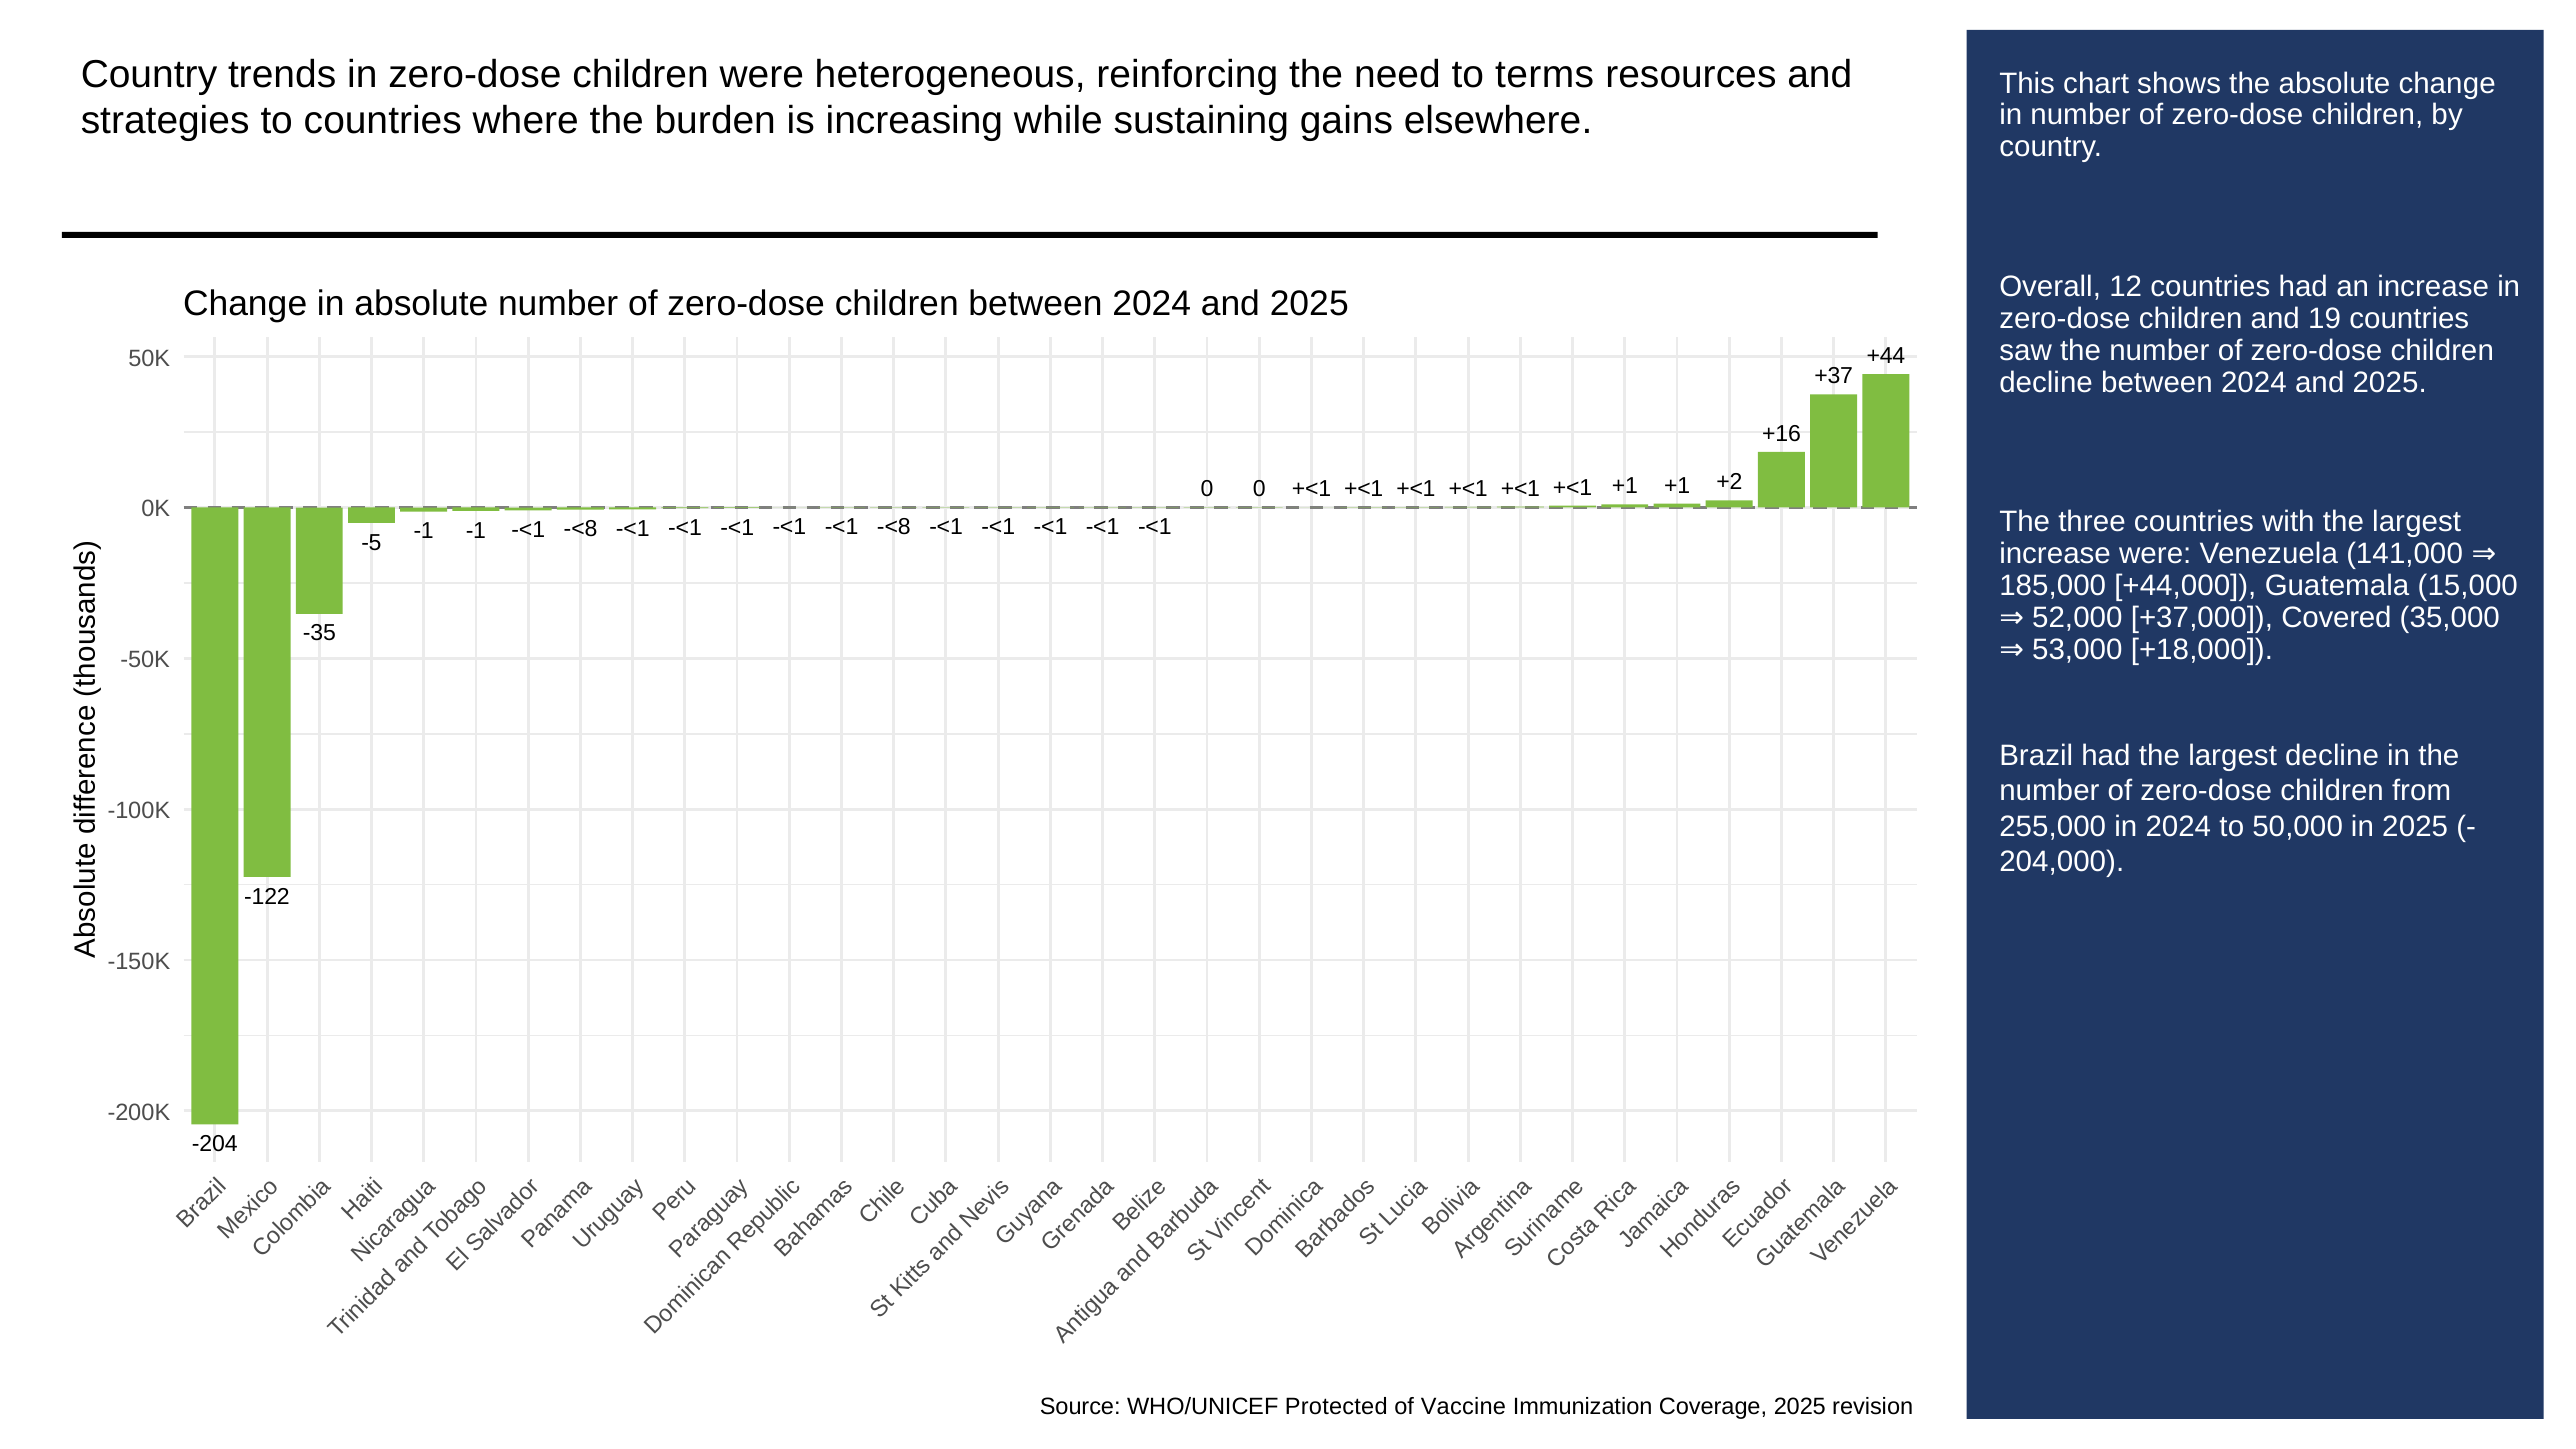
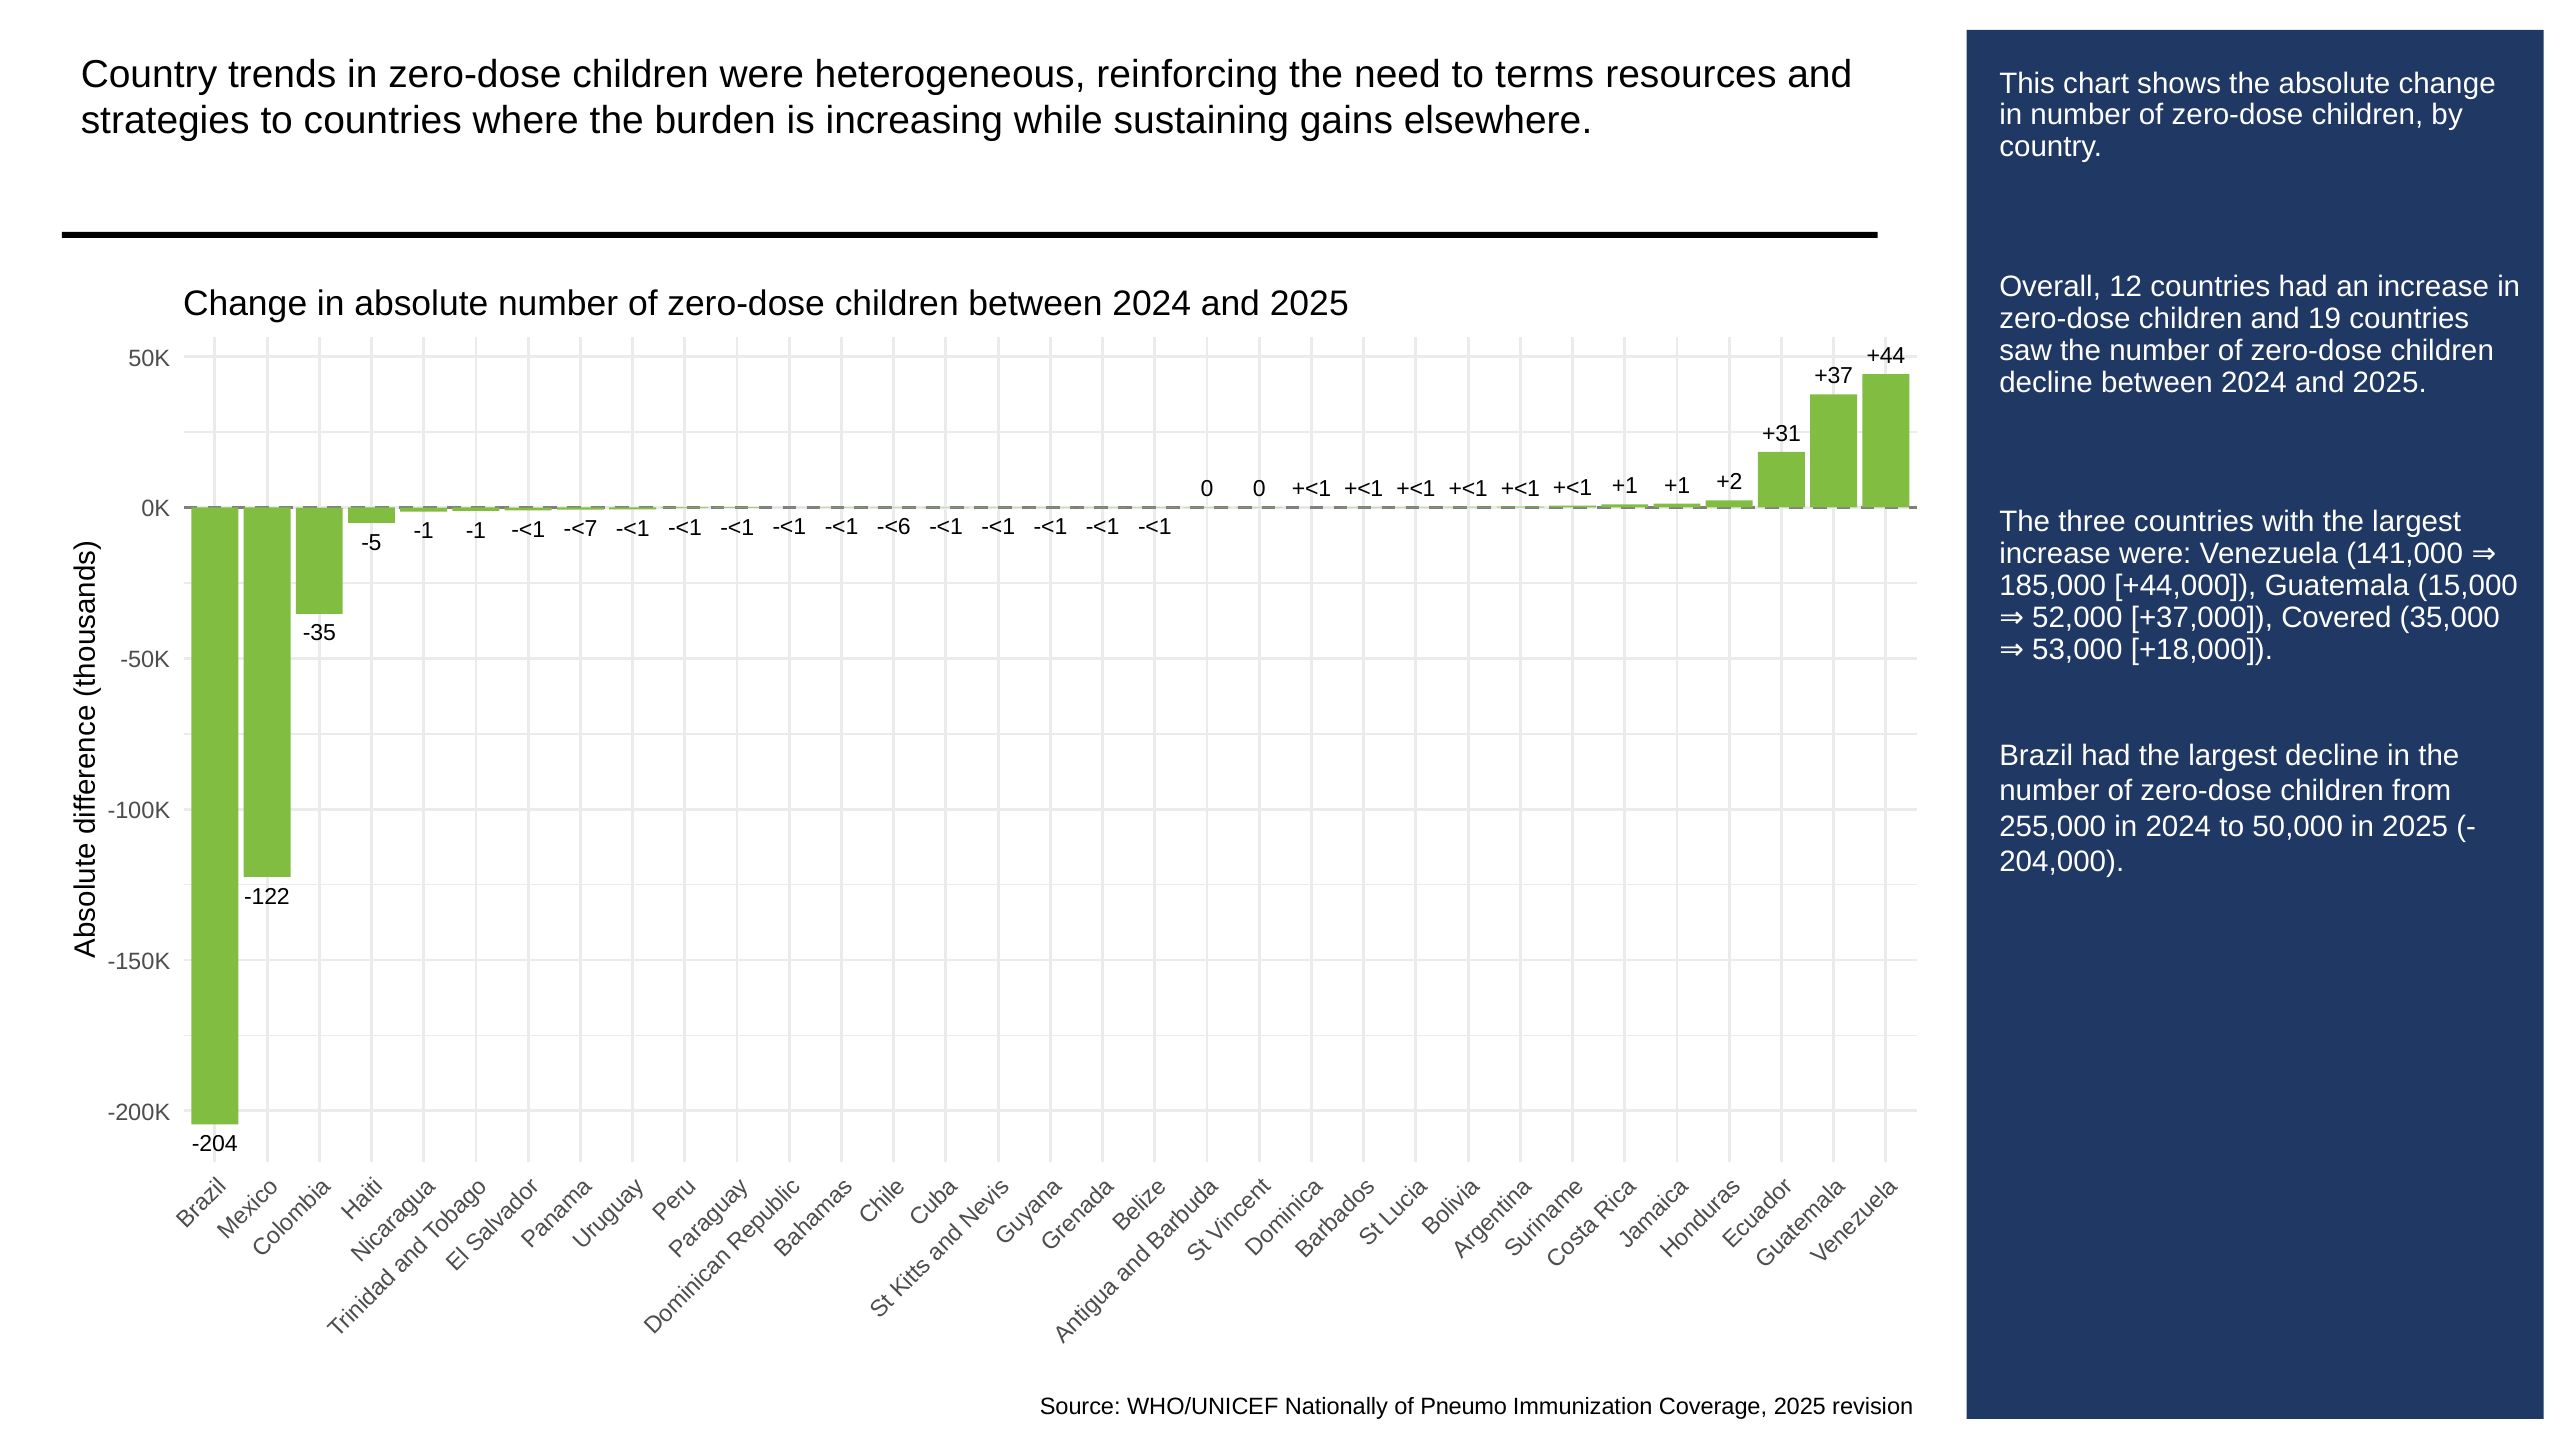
+16: +16 -> +31
-1 -<1 -<8: -<8 -> -<7
-<1 -<1 -<8: -<8 -> -<6
Protected: Protected -> Nationally
Vaccine: Vaccine -> Pneumo
